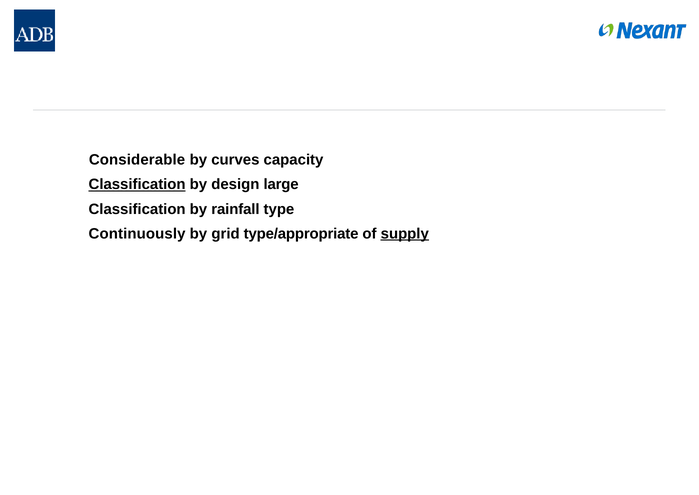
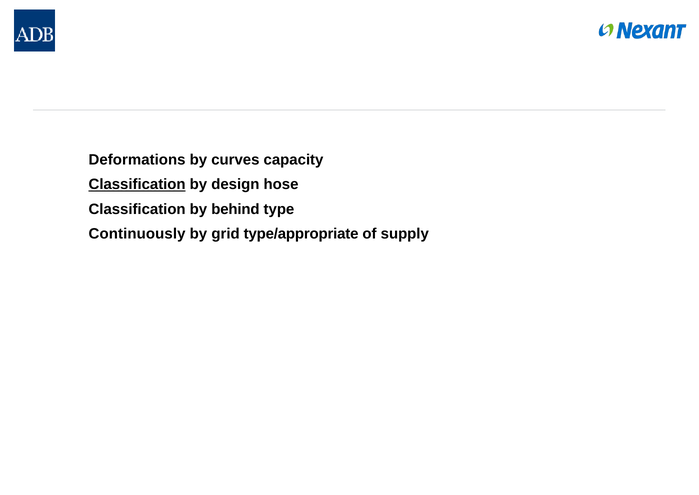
Considerable: Considerable -> Deformations
large: large -> hose
rainfall: rainfall -> behind
supply underline: present -> none
